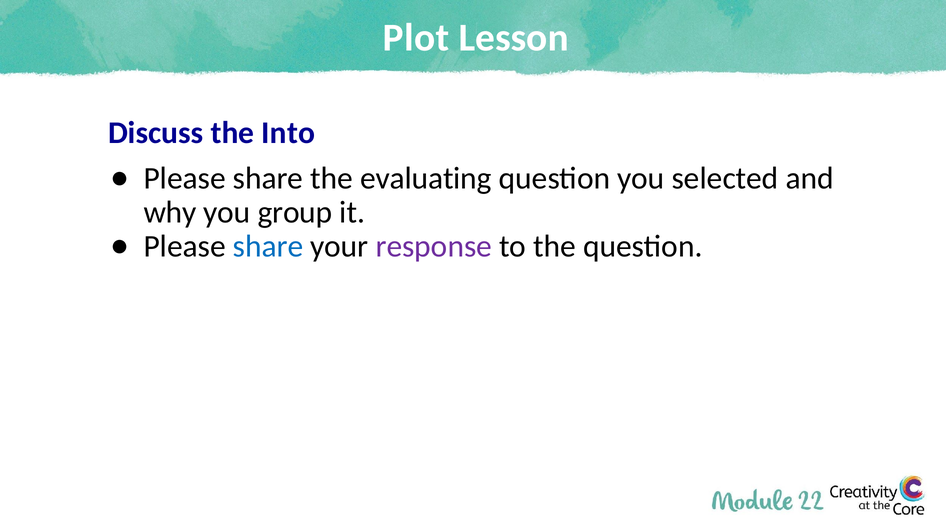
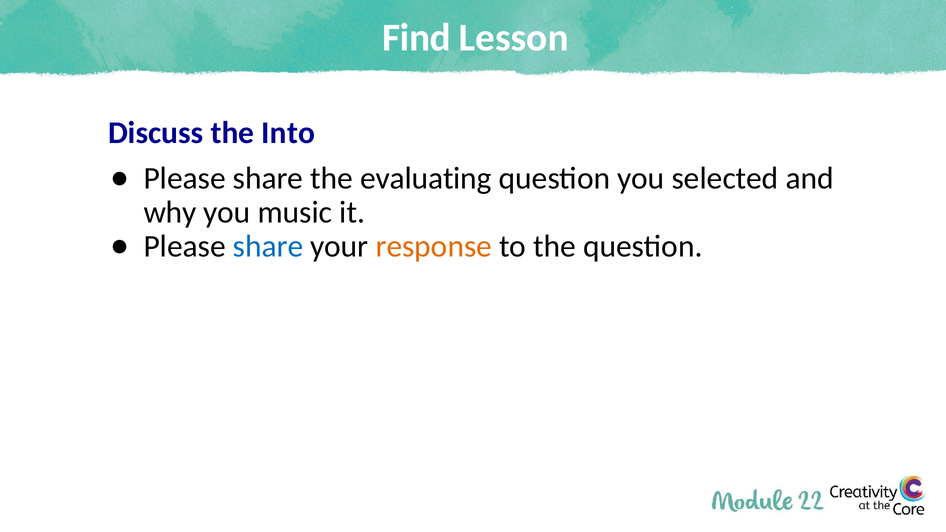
Plot: Plot -> Find
group: group -> music
response colour: purple -> orange
